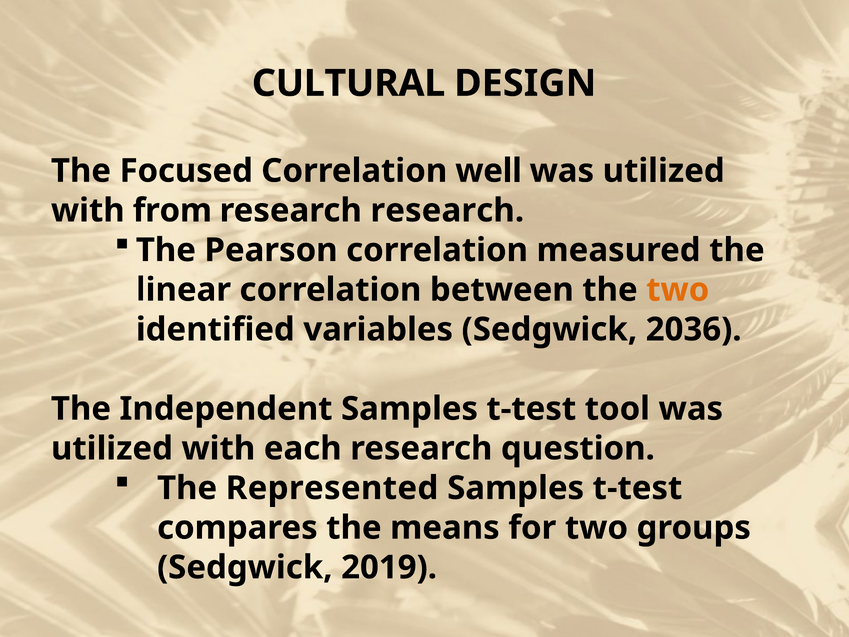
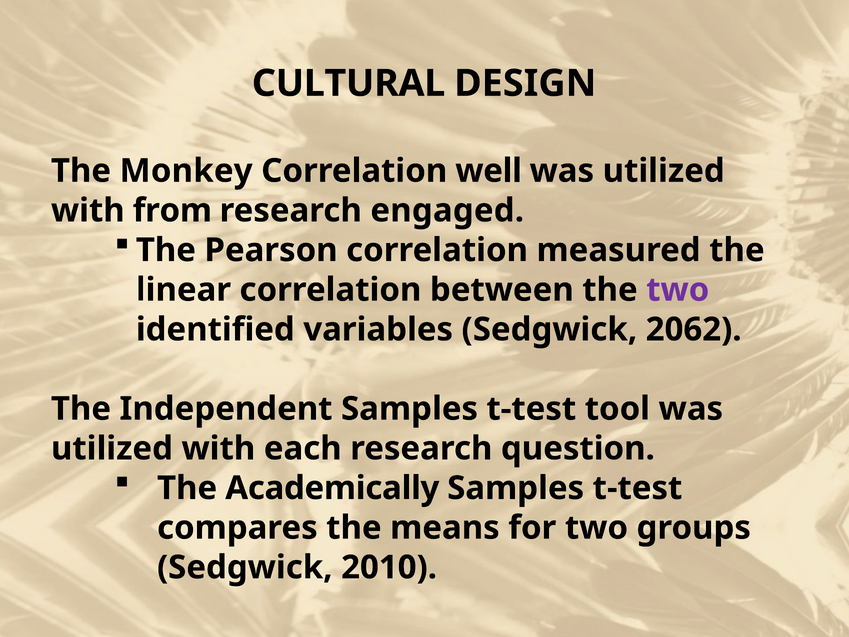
Focused: Focused -> Monkey
research research: research -> engaged
two at (678, 290) colour: orange -> purple
2036: 2036 -> 2062
Represented: Represented -> Academically
2019: 2019 -> 2010
